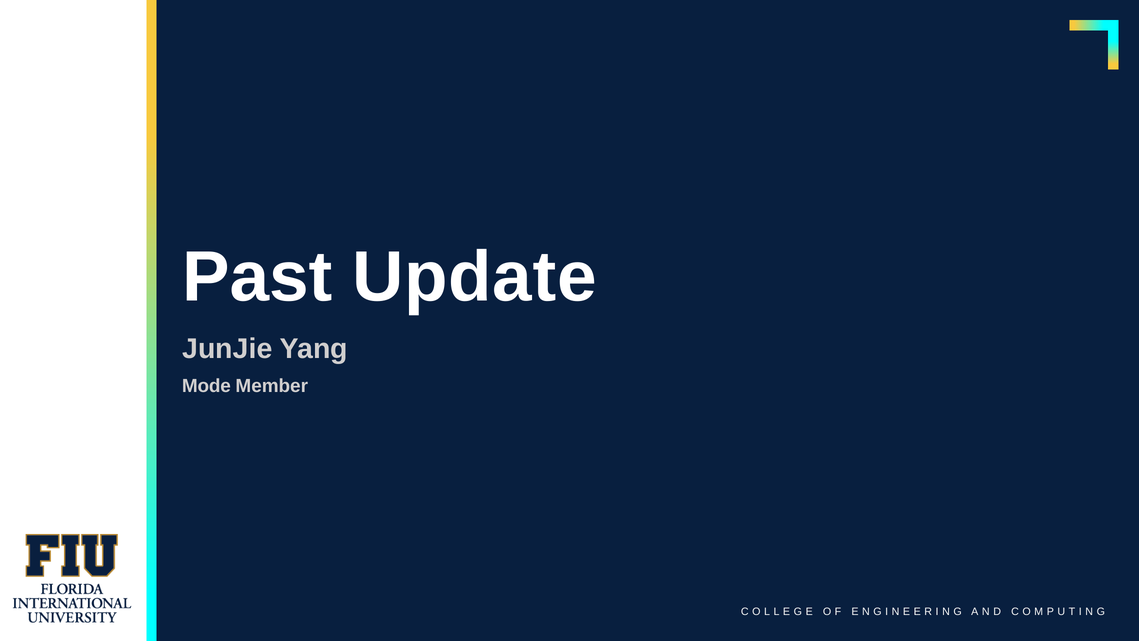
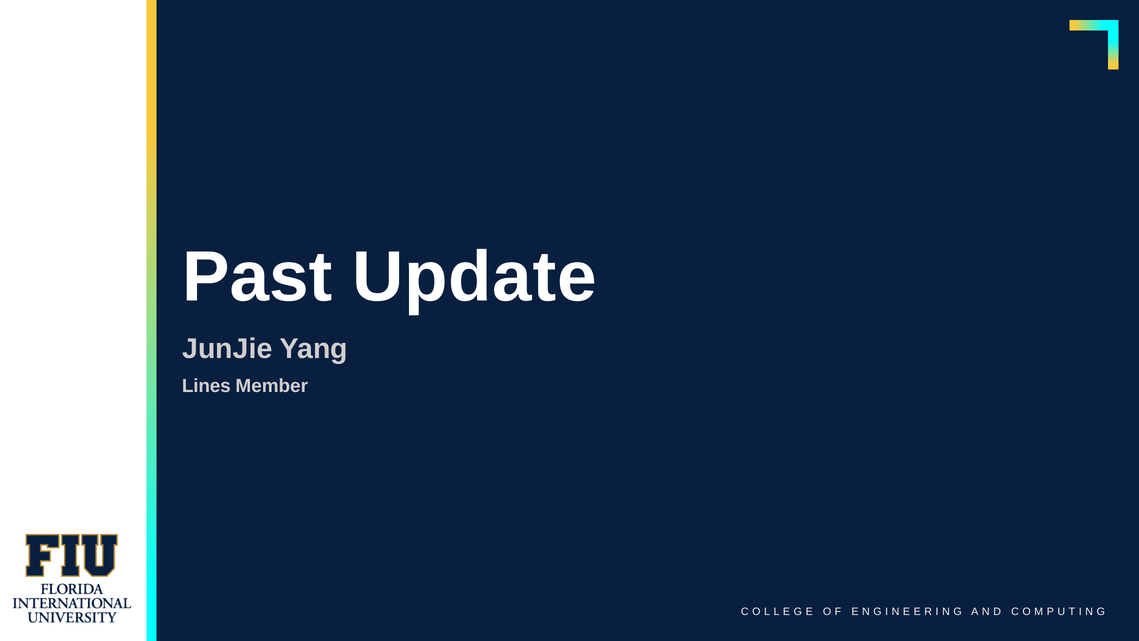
Mode: Mode -> Lines
